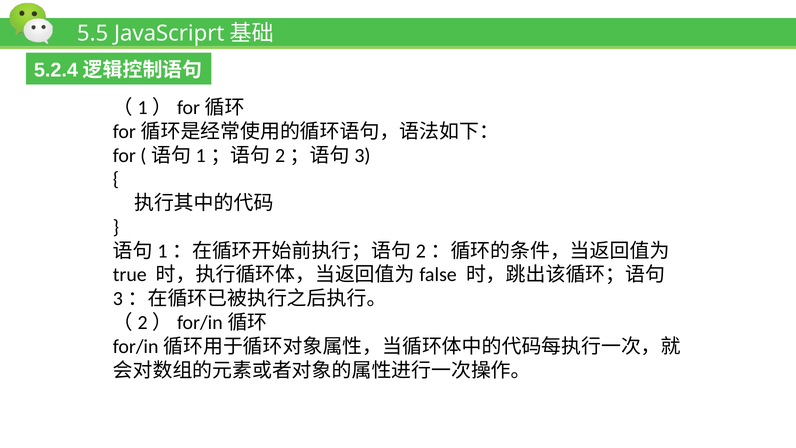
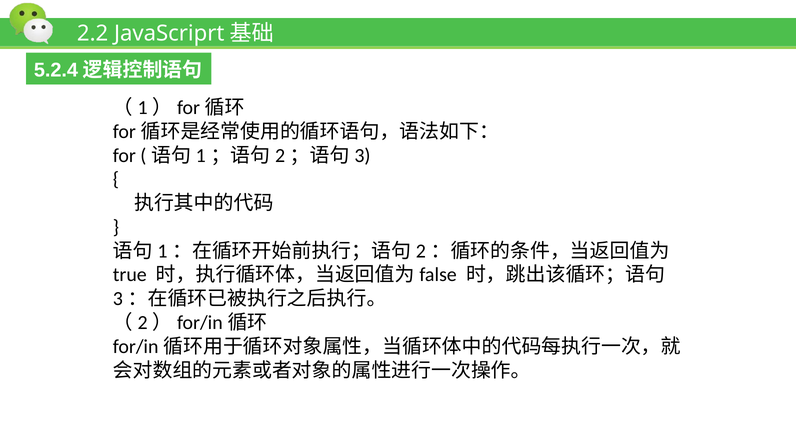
5.5: 5.5 -> 2.2
